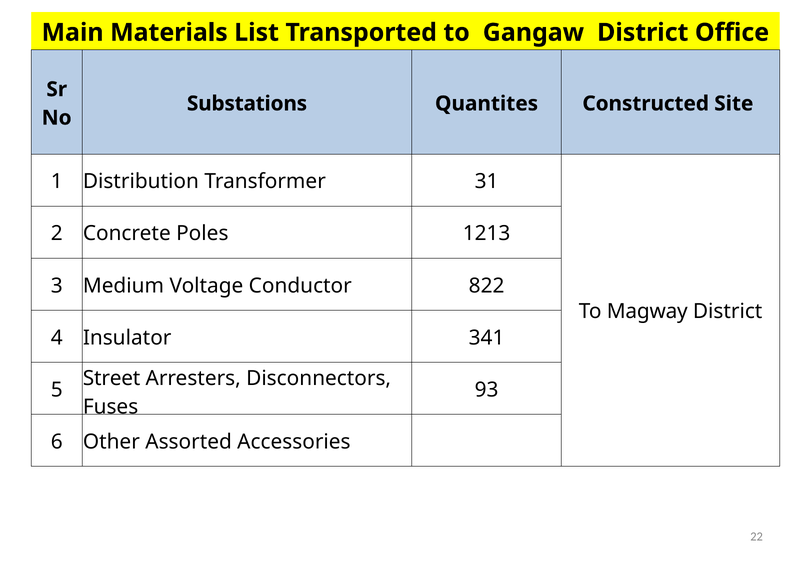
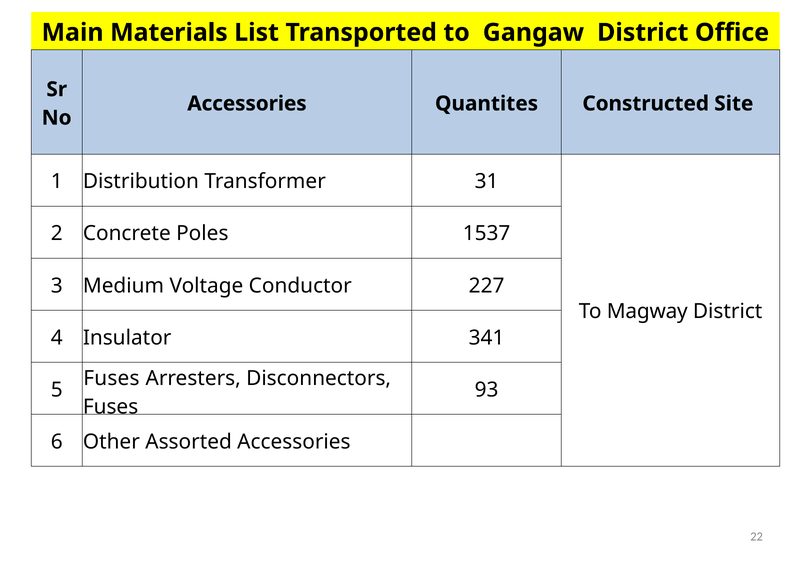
Substations at (247, 103): Substations -> Accessories
1213: 1213 -> 1537
822: 822 -> 227
Street at (112, 378): Street -> Fuses
